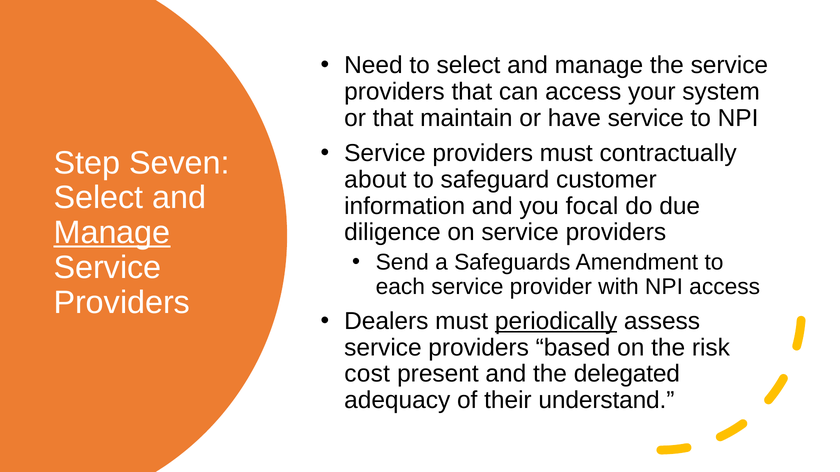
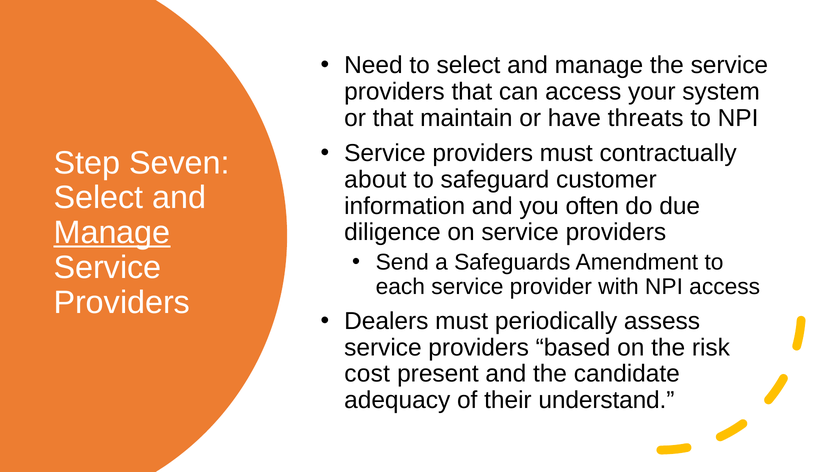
have service: service -> threats
focal: focal -> often
periodically underline: present -> none
delegated: delegated -> candidate
